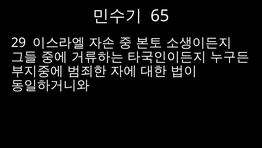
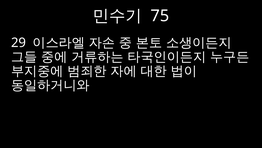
65: 65 -> 75
